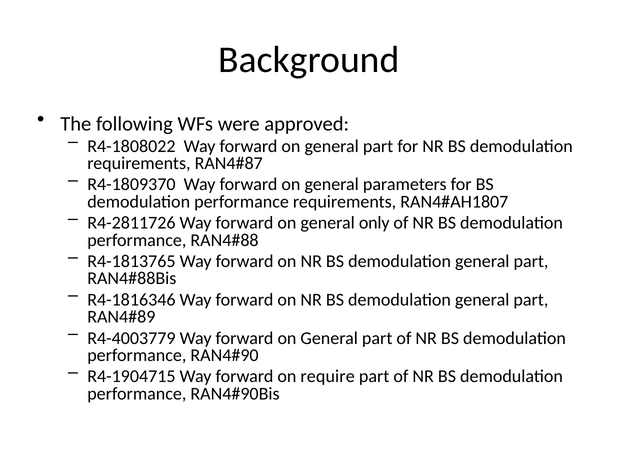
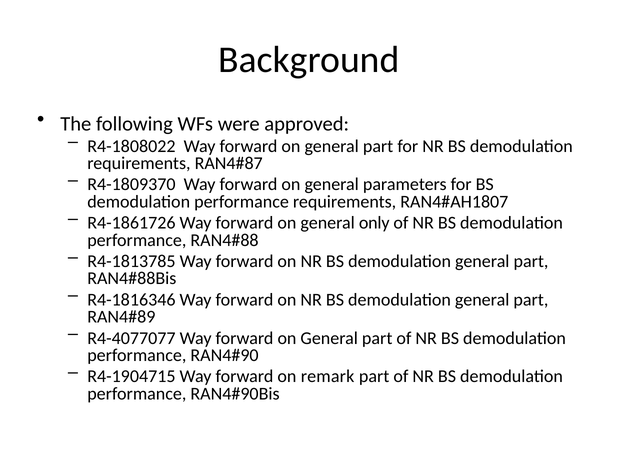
R4-2811726: R4-2811726 -> R4-1861726
R4-1813765: R4-1813765 -> R4-1813785
R4-4003779: R4-4003779 -> R4-4077077
require: require -> remark
